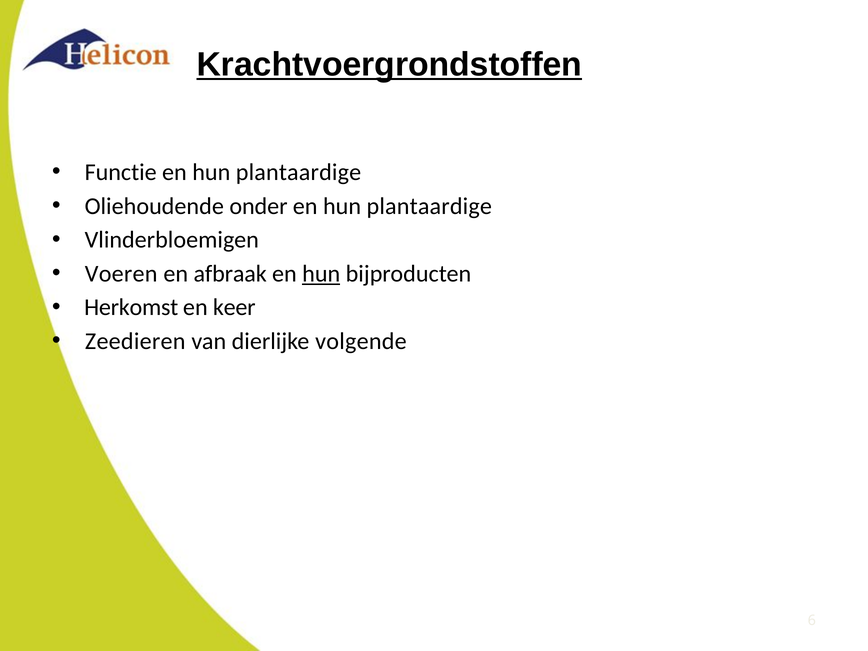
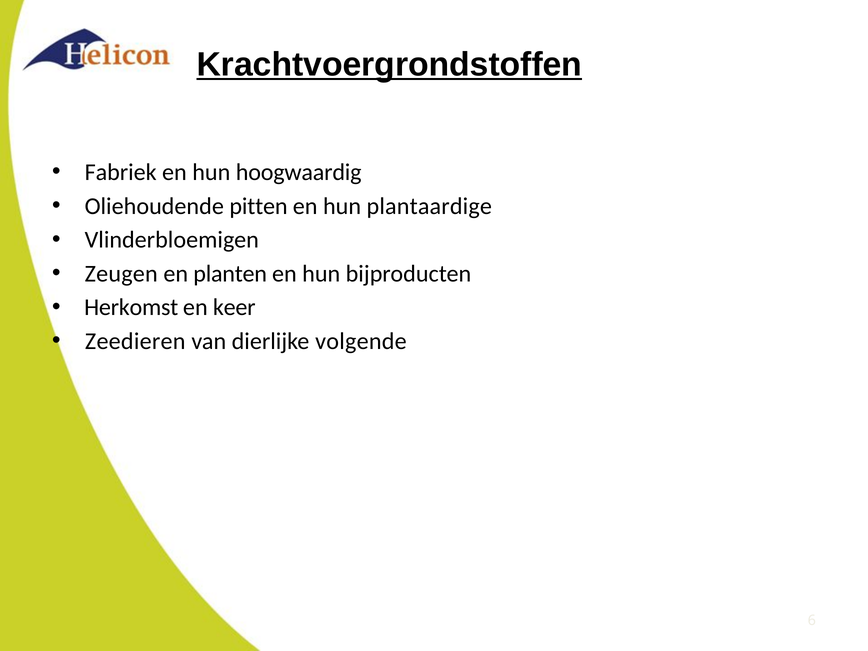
Functie: Functie -> Fabriek
plantaardige at (298, 172): plantaardige -> hoogwaardig
onder: onder -> pitten
Voeren: Voeren -> Zeugen
afbraak: afbraak -> planten
hun at (321, 274) underline: present -> none
